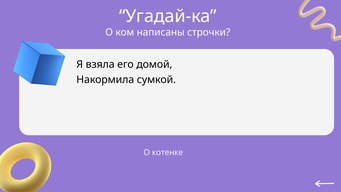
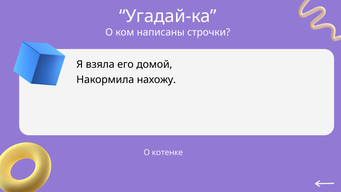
сумкой: сумкой -> нахожу
